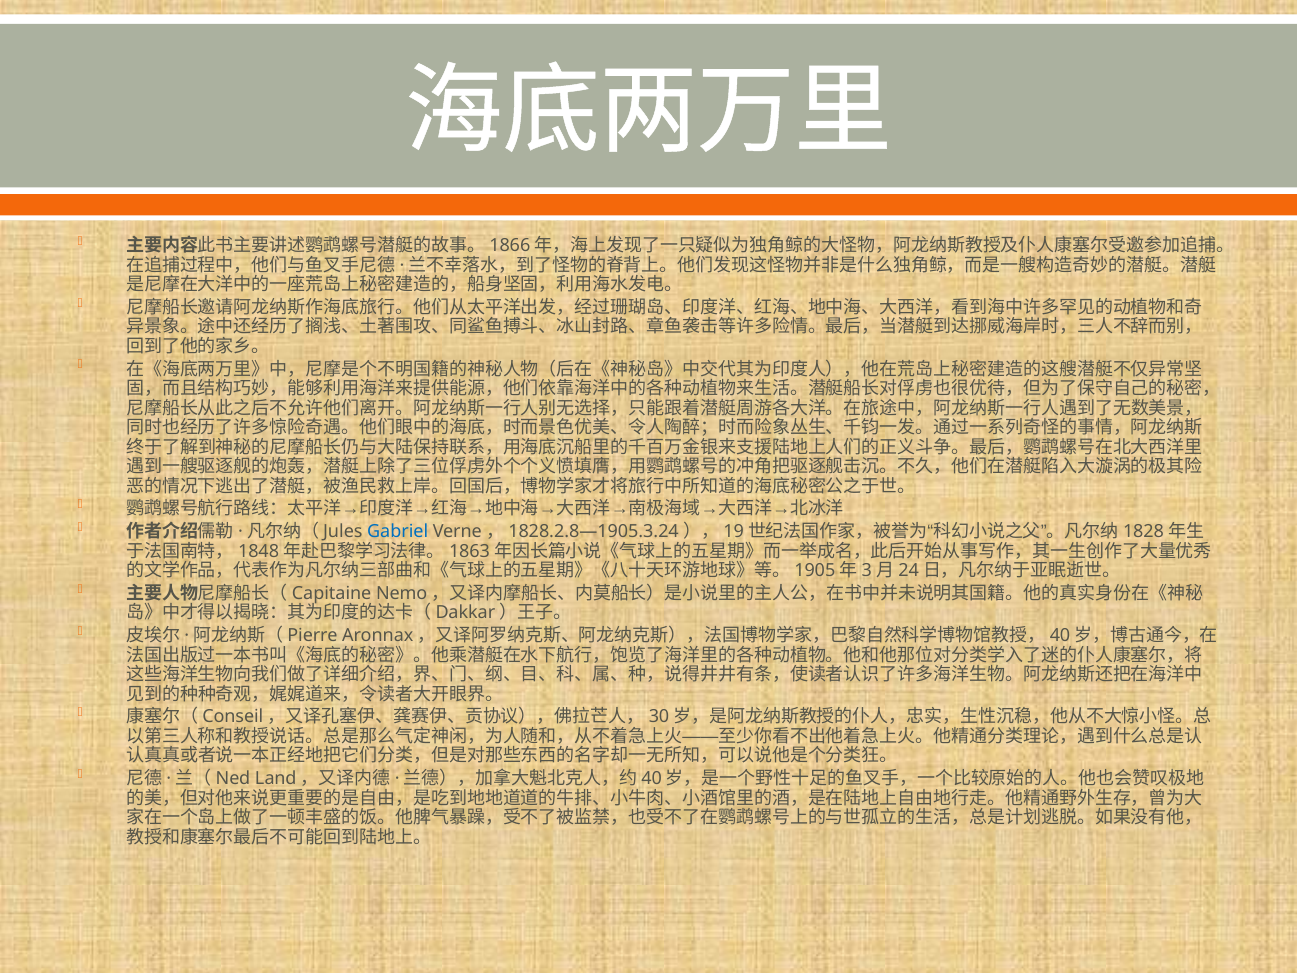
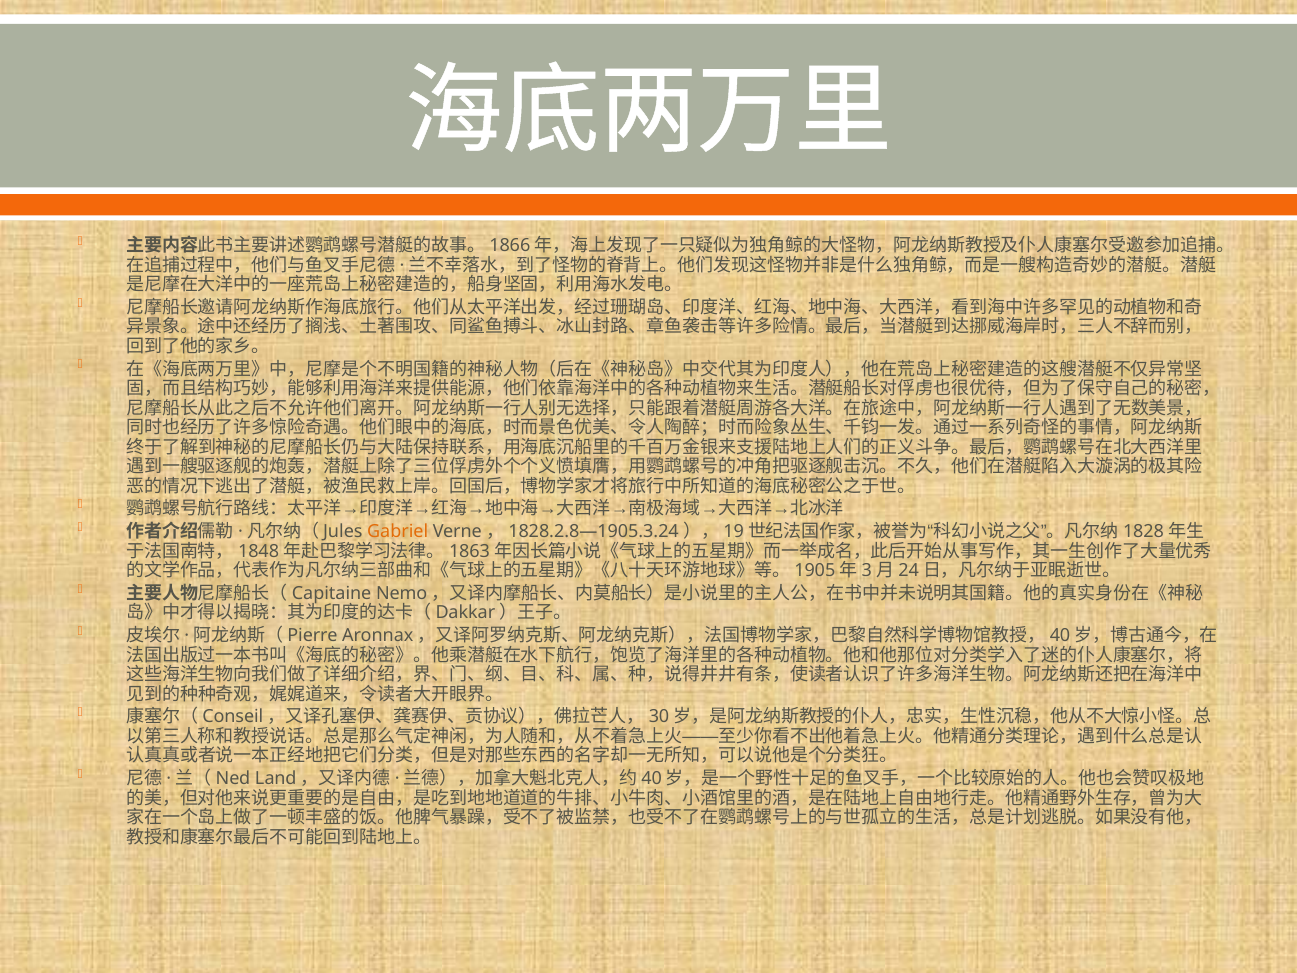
Gabriel colour: blue -> orange
